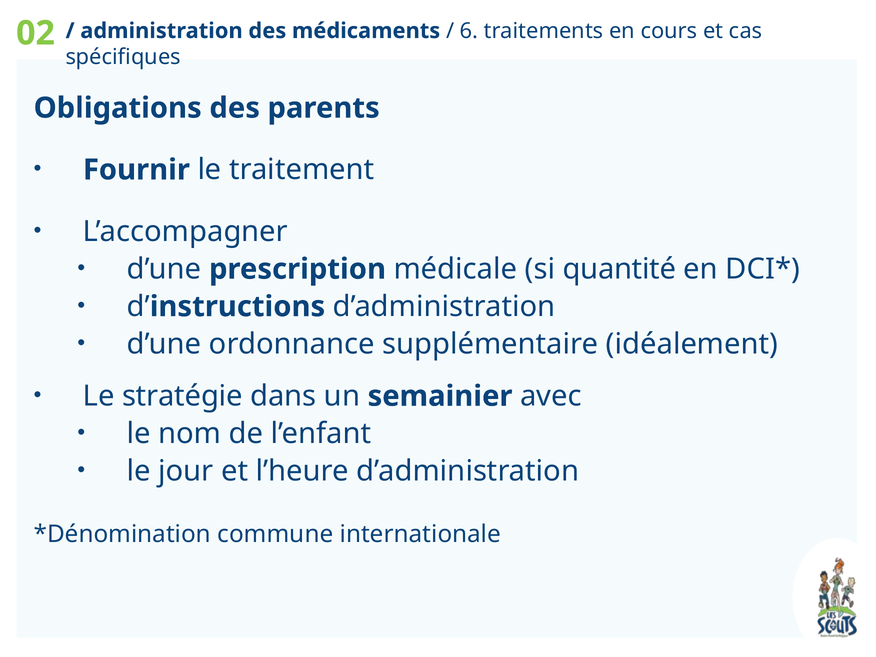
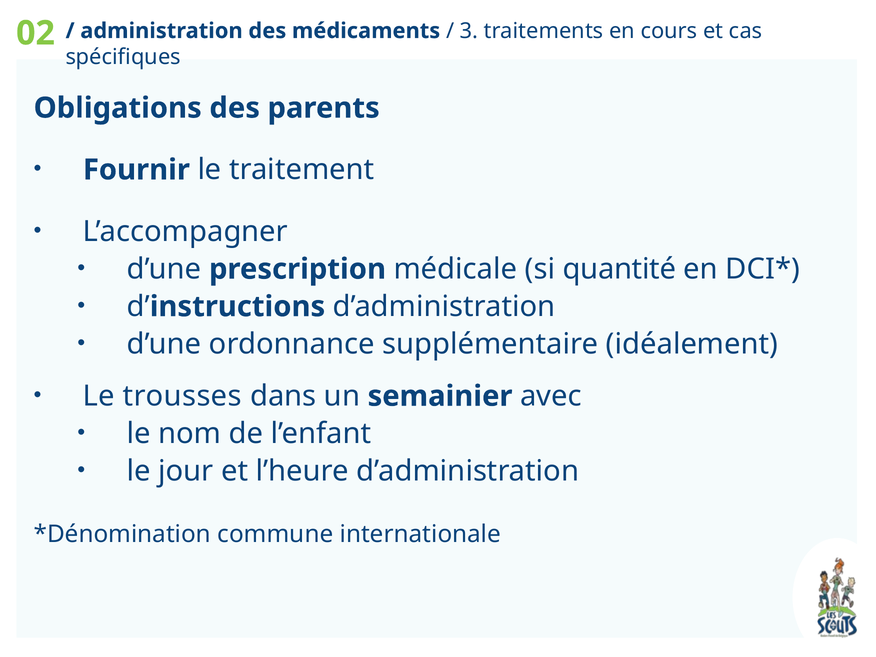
6: 6 -> 3
stratégie: stratégie -> trousses
